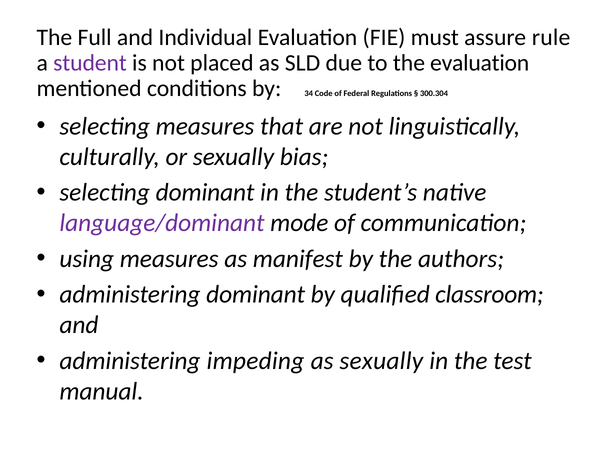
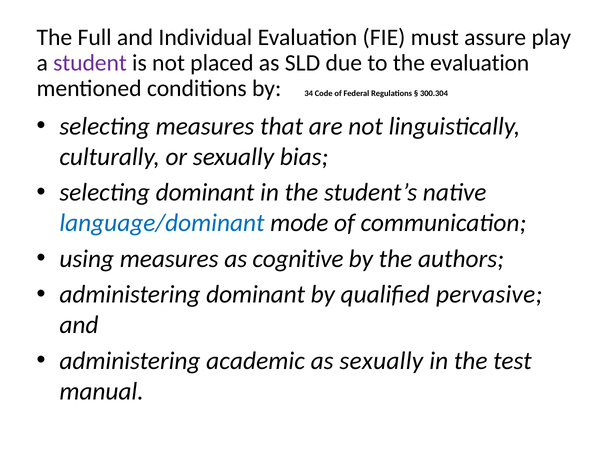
rule: rule -> play
language/dominant colour: purple -> blue
manifest: manifest -> cognitive
classroom: classroom -> pervasive
impeding: impeding -> academic
